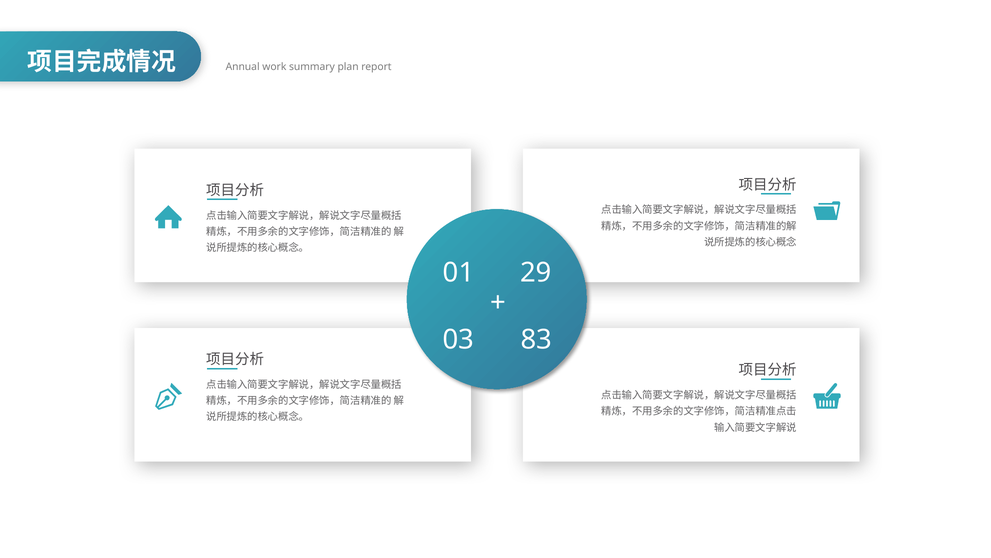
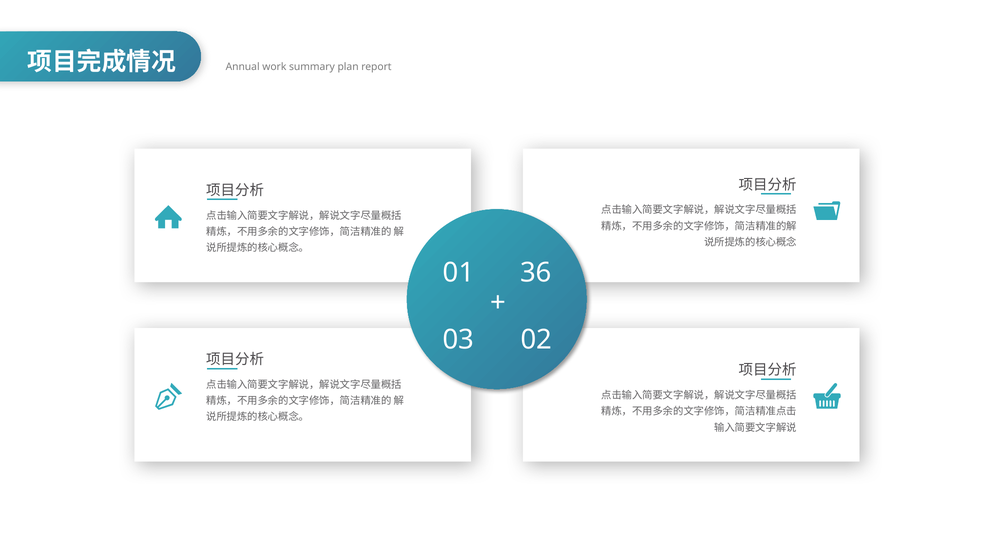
29: 29 -> 36
83: 83 -> 02
